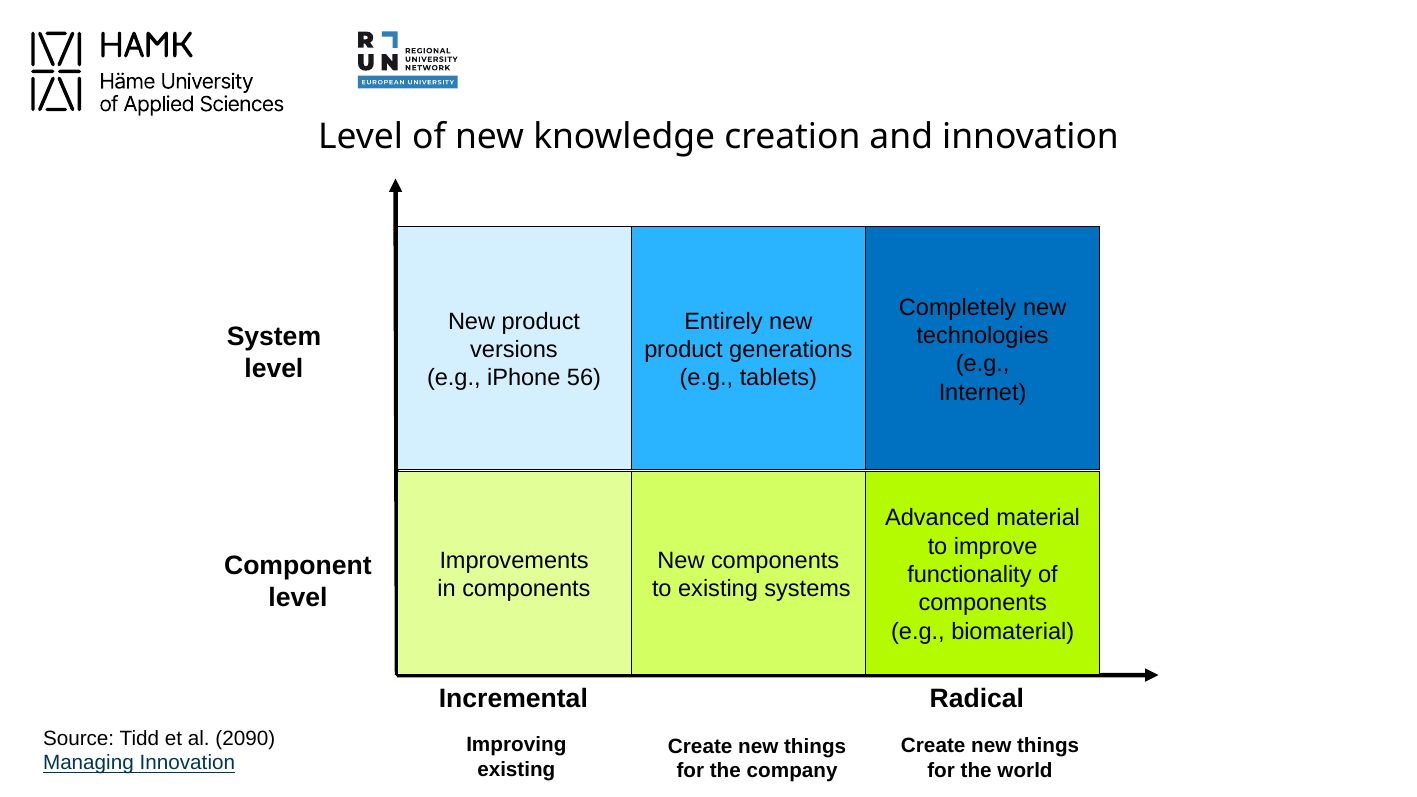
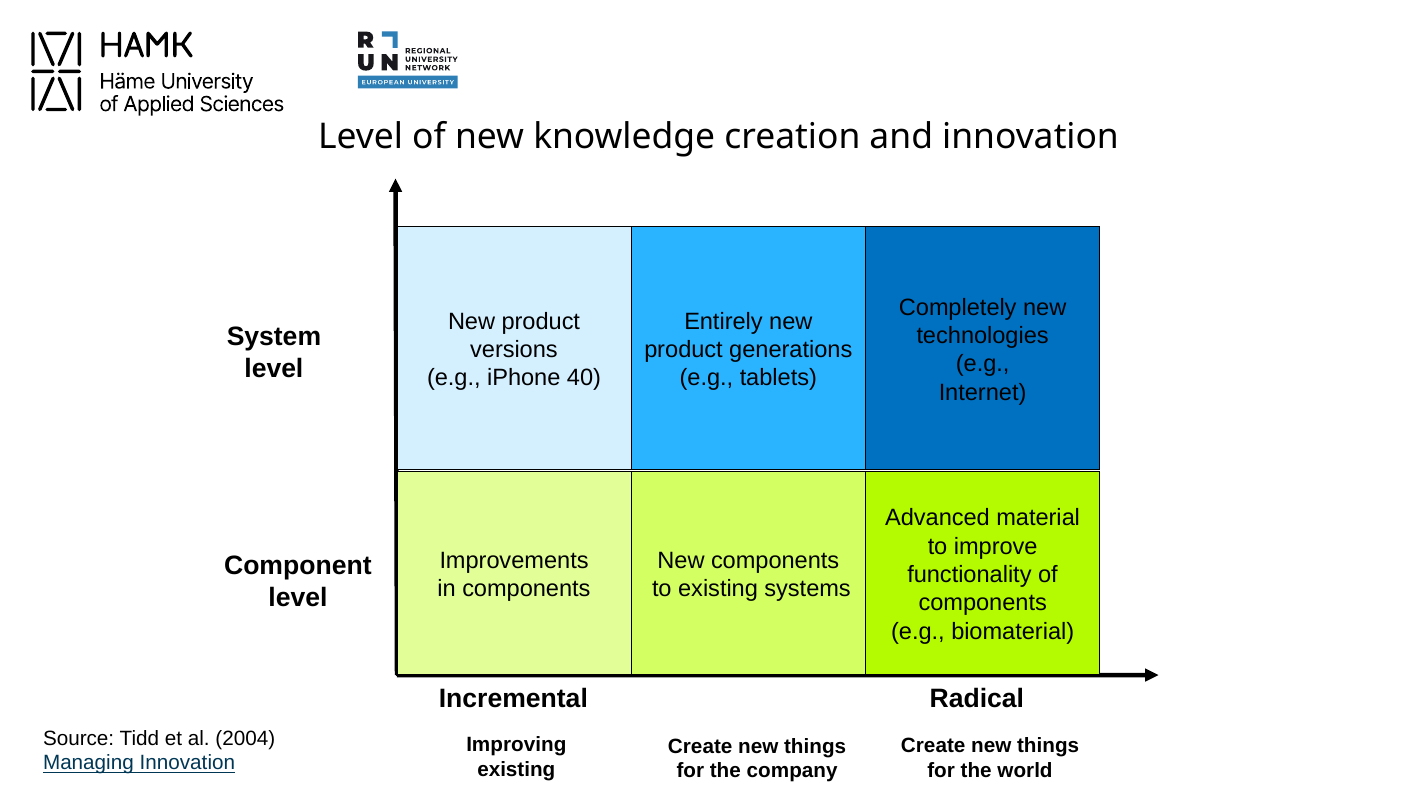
56: 56 -> 40
2090: 2090 -> 2004
